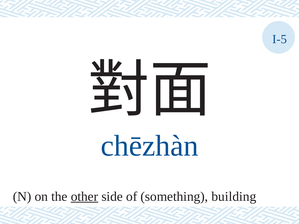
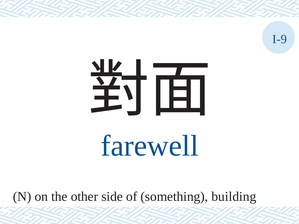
I-5: I-5 -> I-9
chēzhàn: chēzhàn -> farewell
other underline: present -> none
